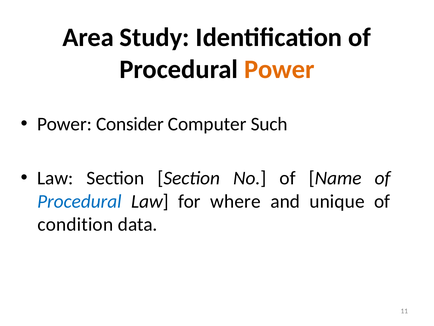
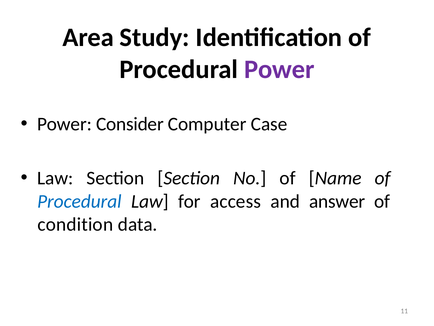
Power at (279, 69) colour: orange -> purple
Such: Such -> Case
where: where -> access
unique: unique -> answer
